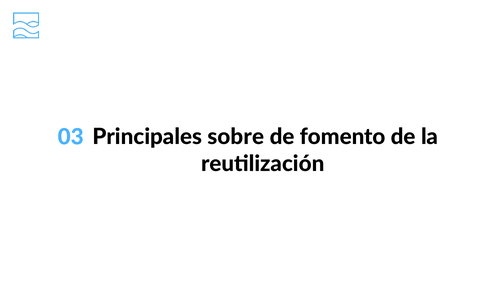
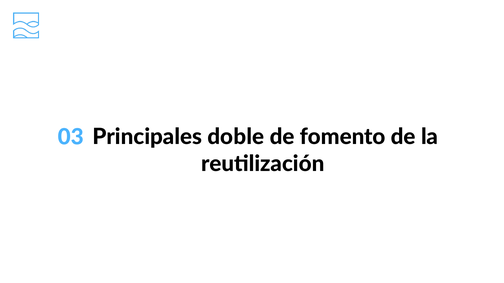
sobre: sobre -> doble
